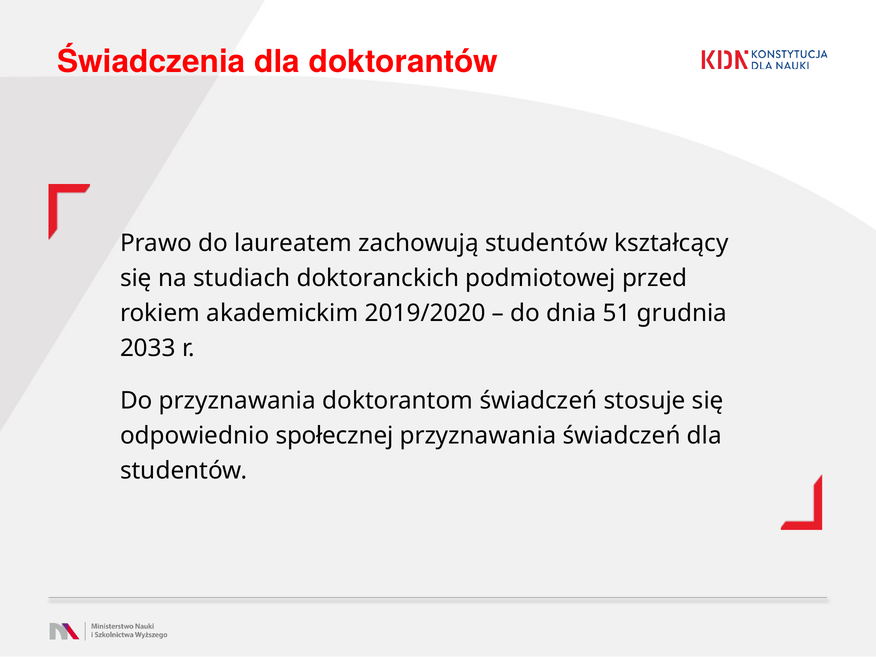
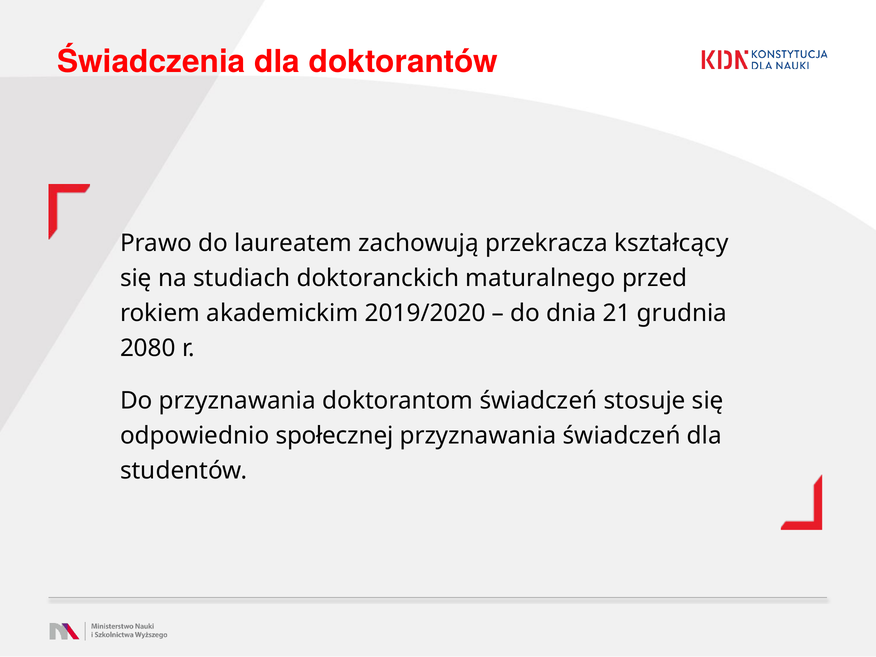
zachowują studentów: studentów -> przekracza
podmiotowej: podmiotowej -> maturalnego
51: 51 -> 21
2033: 2033 -> 2080
